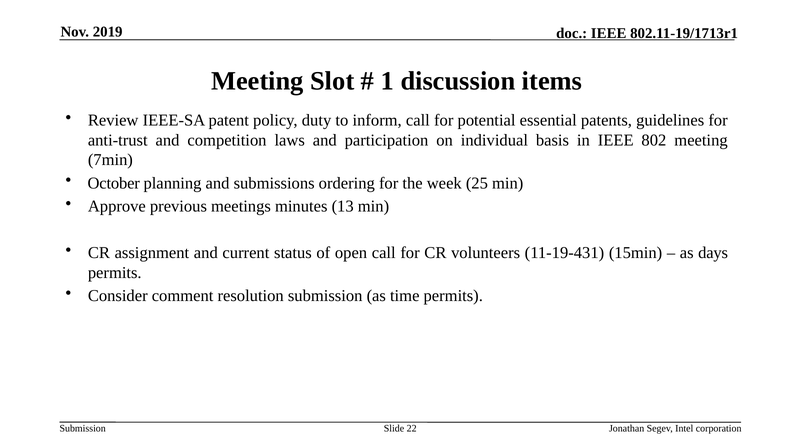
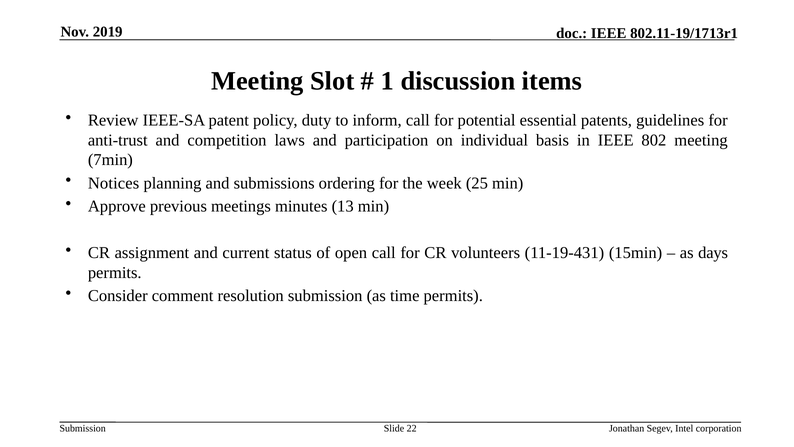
October: October -> Notices
